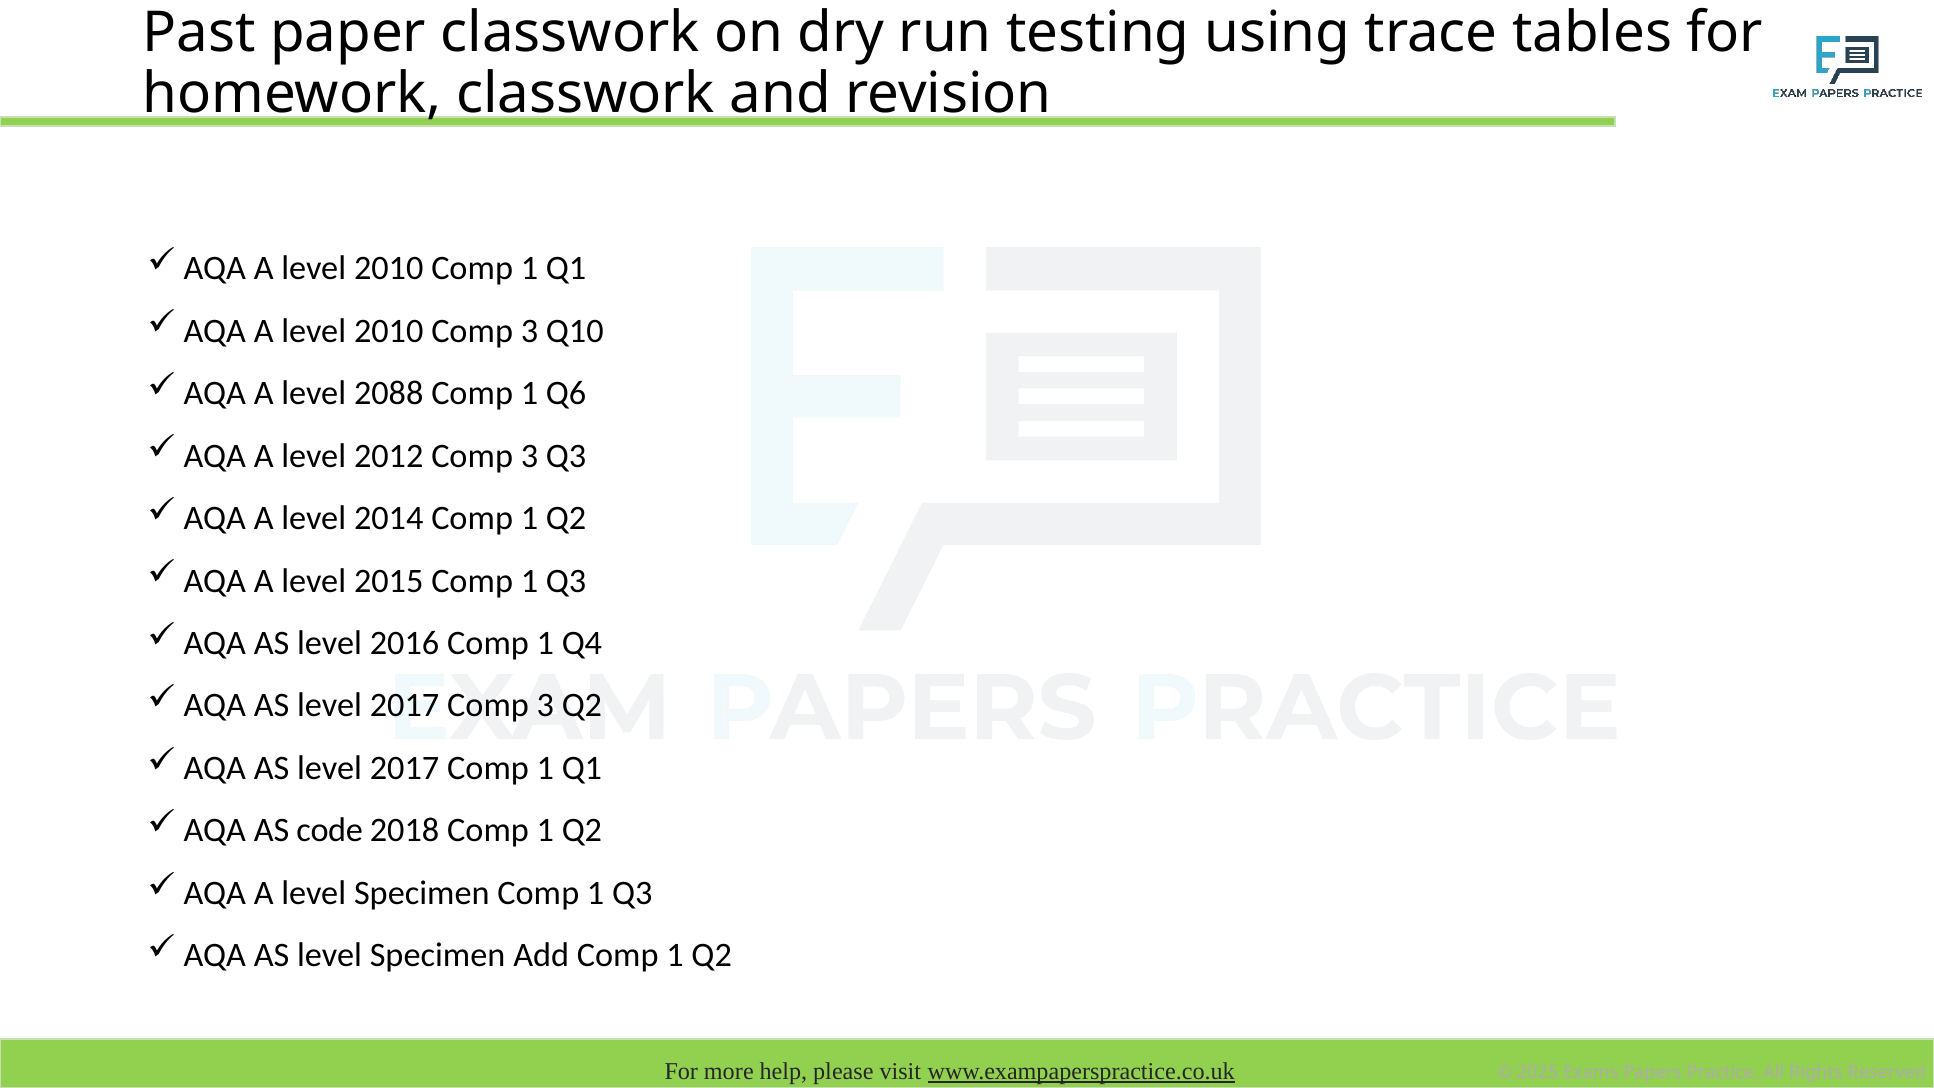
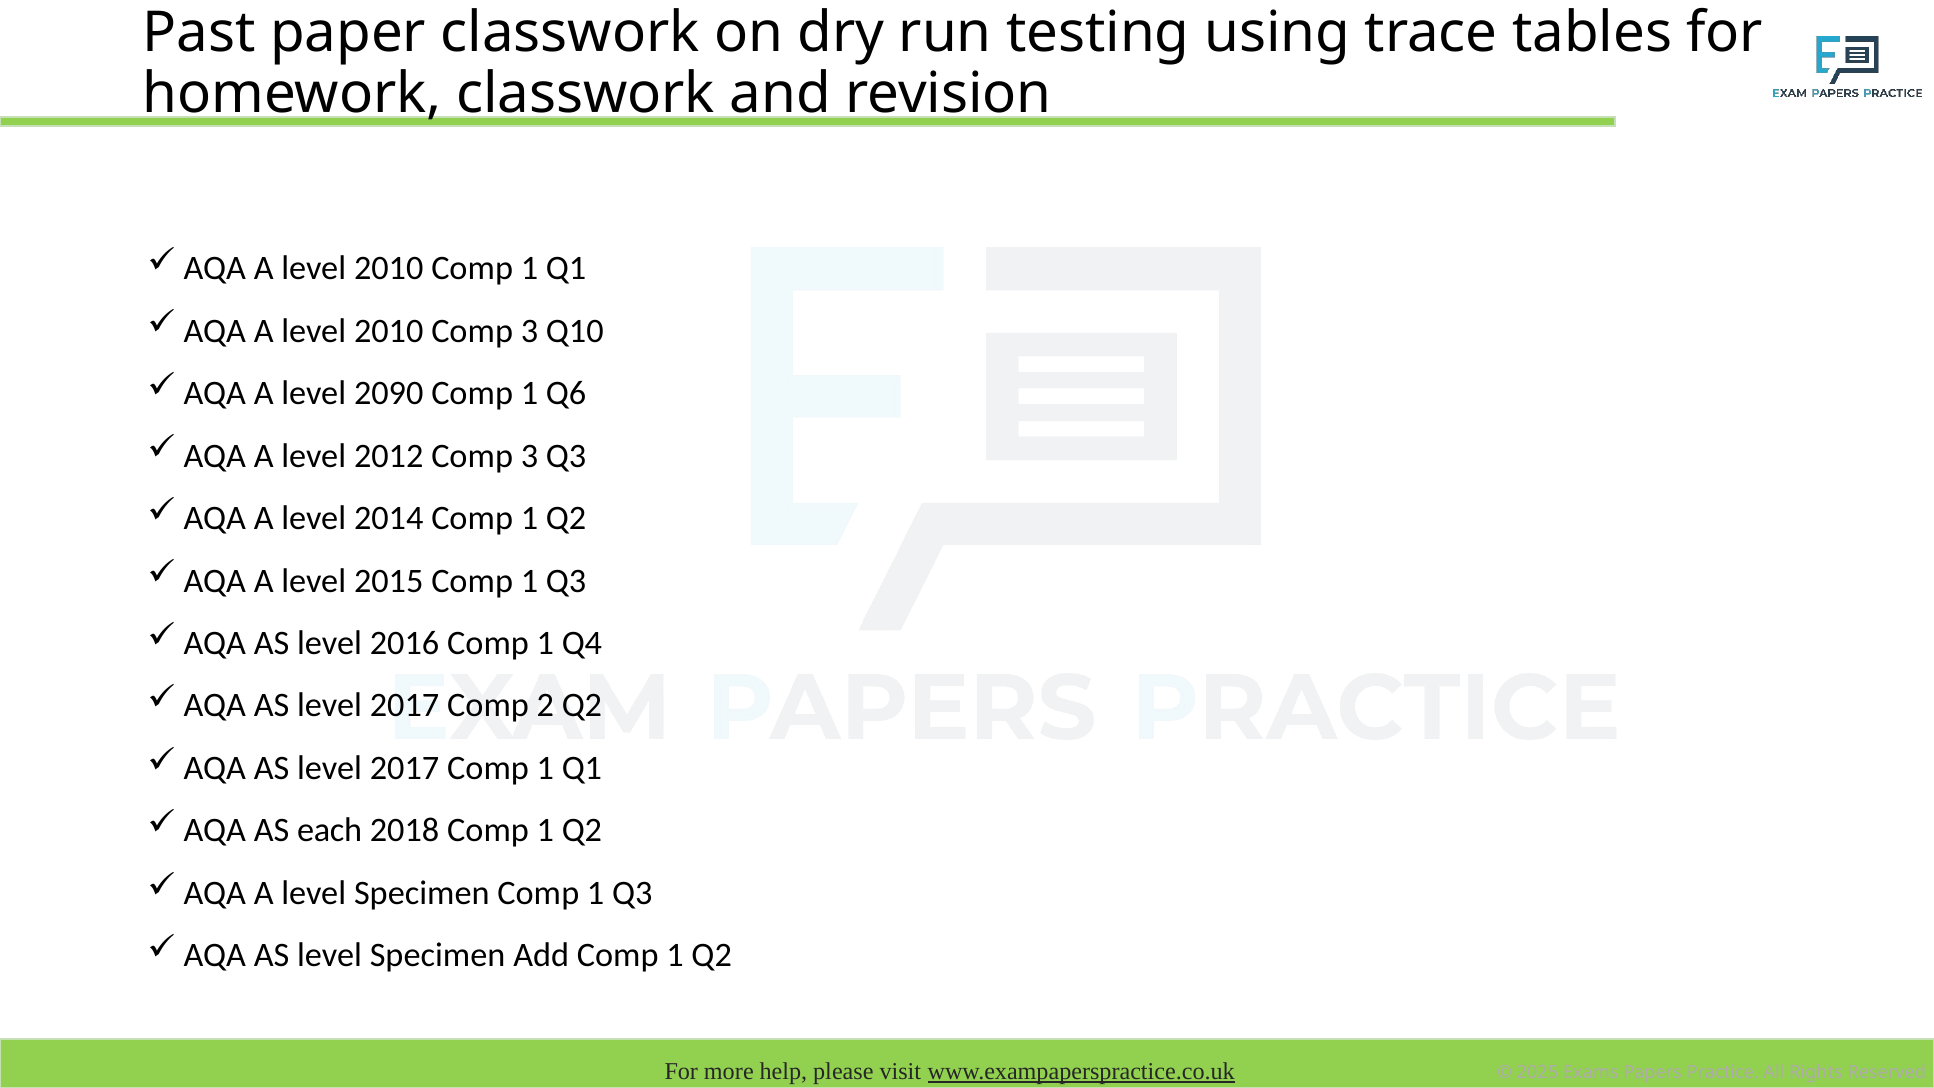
2088: 2088 -> 2090
2017 Comp 3: 3 -> 2
code: code -> each
